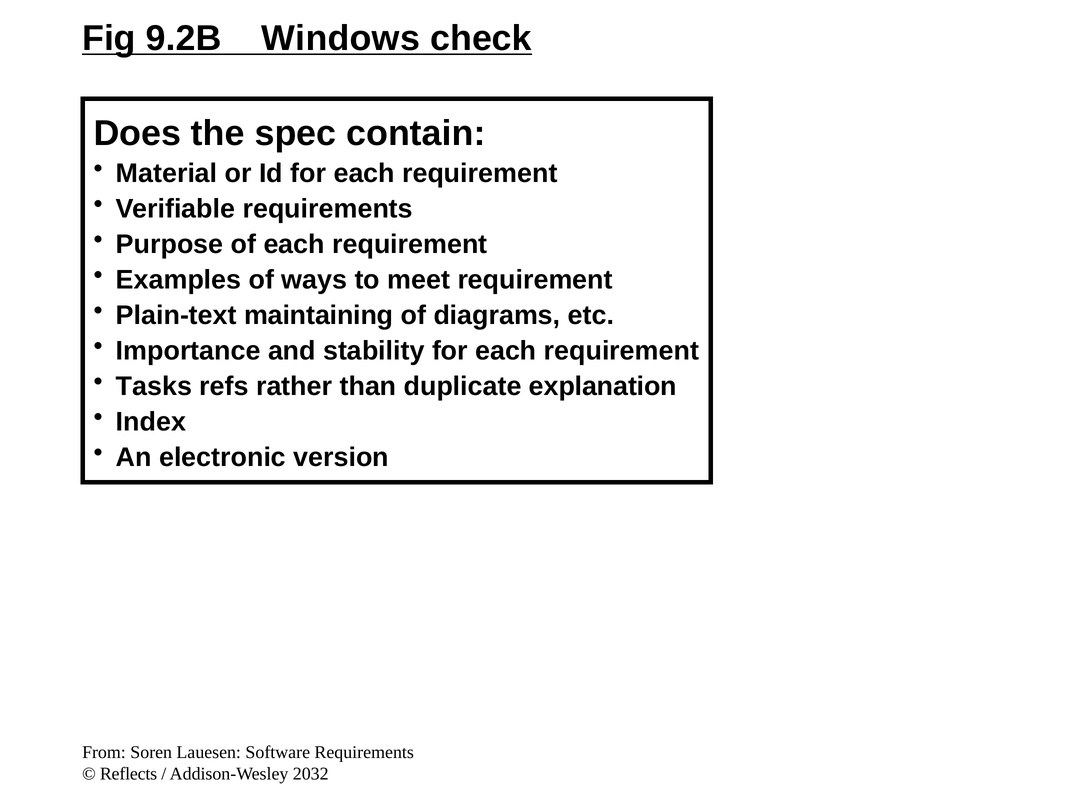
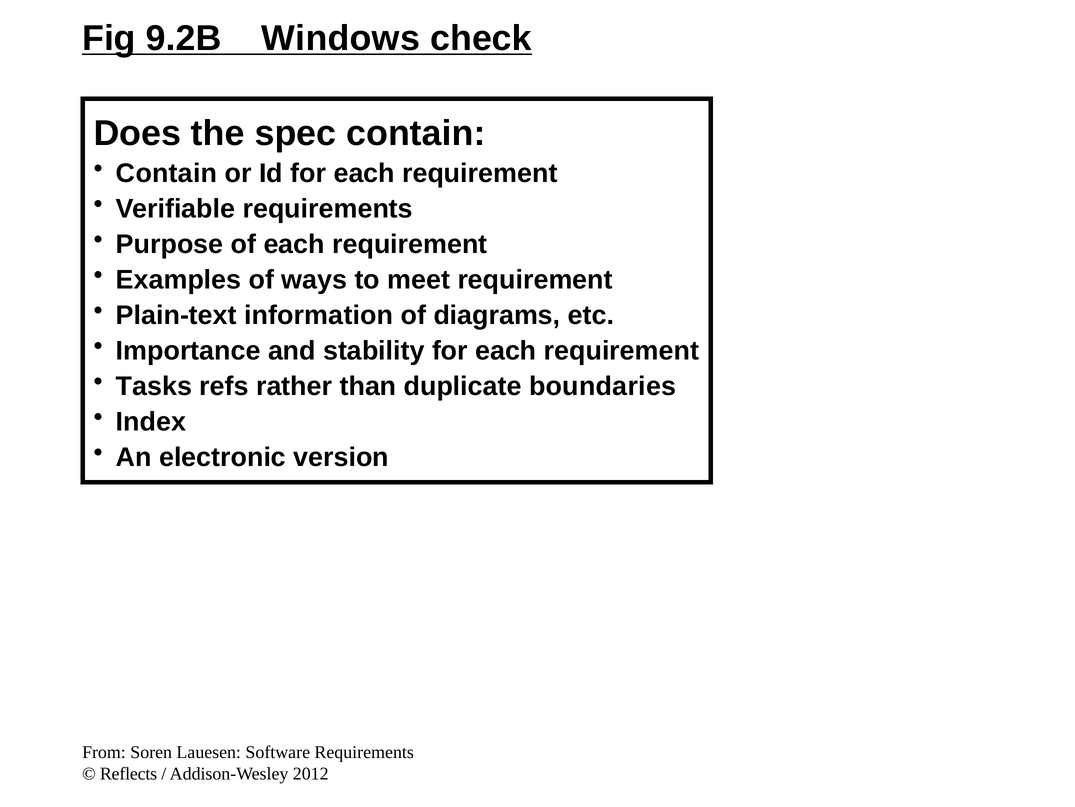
Material at (167, 173): Material -> Contain
maintaining: maintaining -> information
explanation: explanation -> boundaries
2032: 2032 -> 2012
